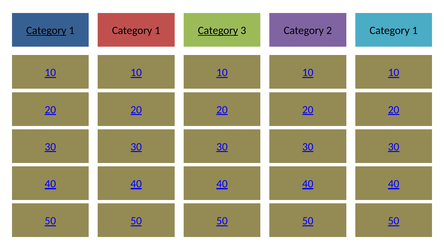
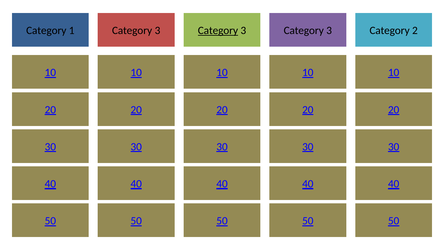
Category at (46, 30) underline: present -> none
1 at (157, 30): 1 -> 3
2 at (329, 30): 2 -> 3
1 at (415, 30): 1 -> 2
